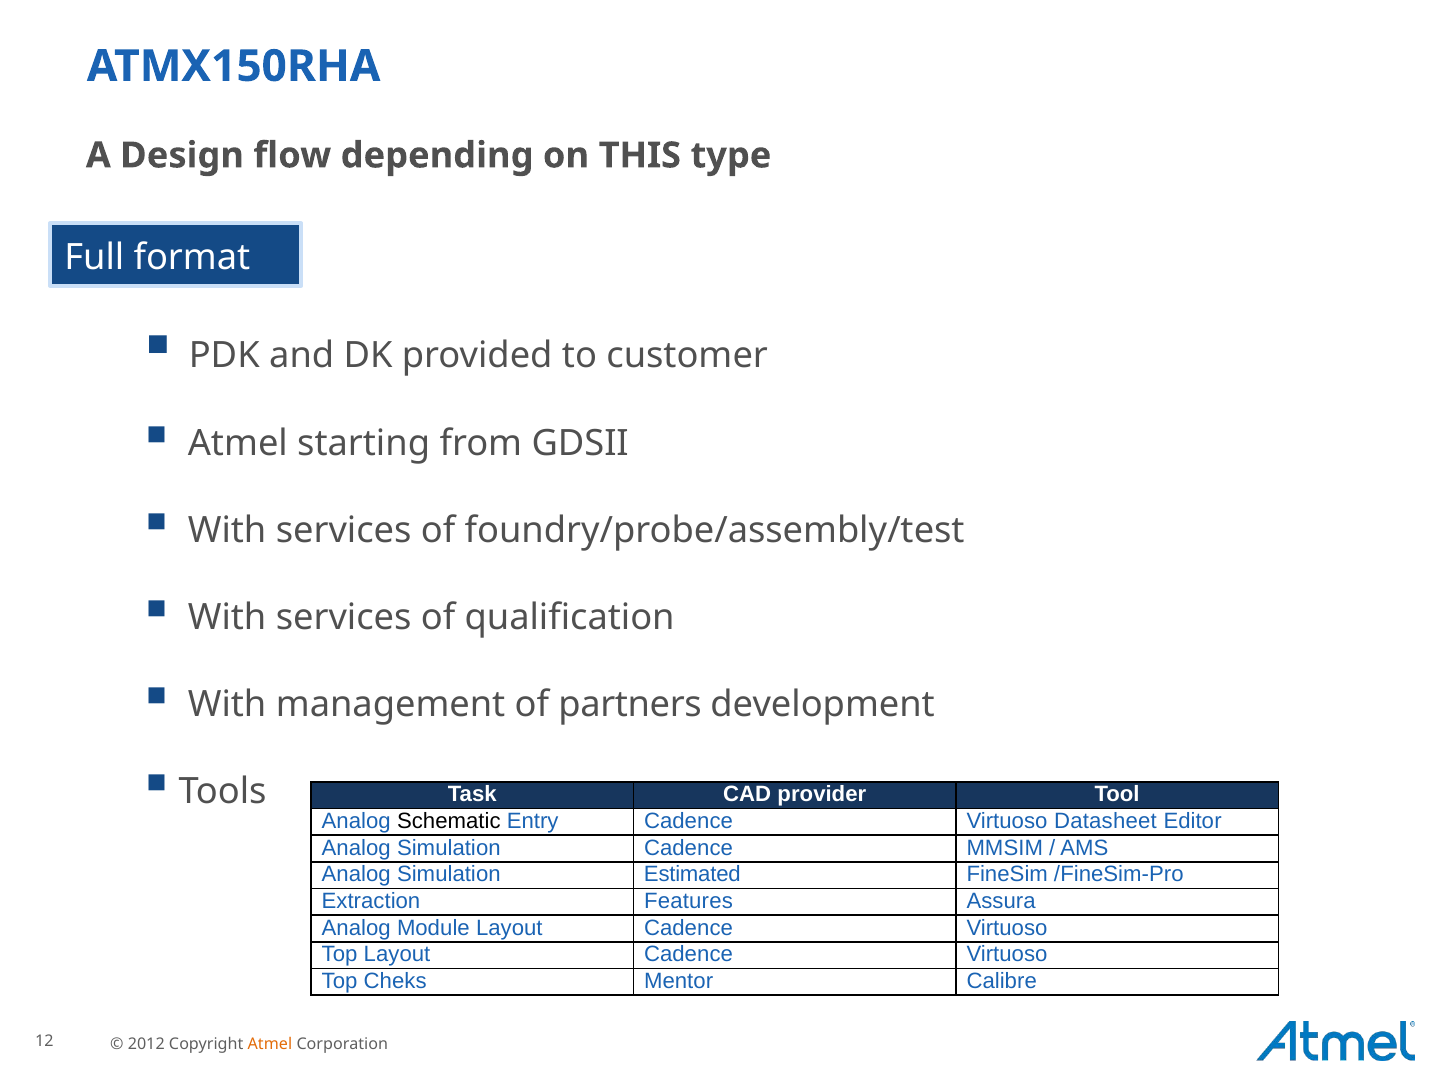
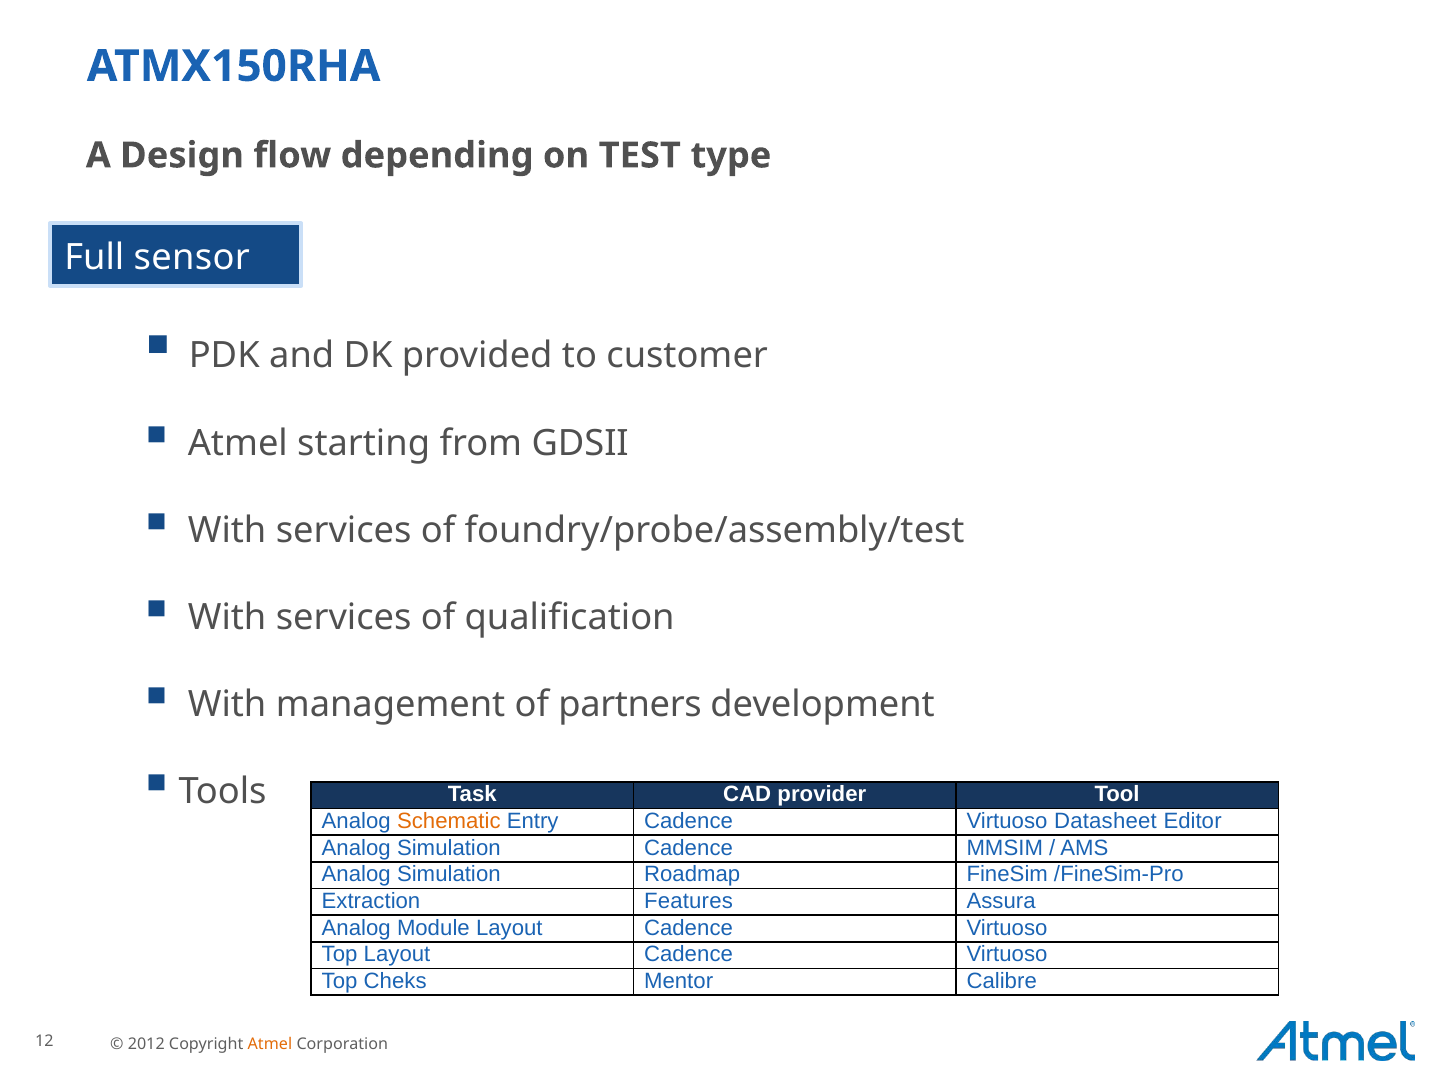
THIS: THIS -> TEST
format: format -> sensor
Schematic colour: black -> orange
Estimated: Estimated -> Roadmap
